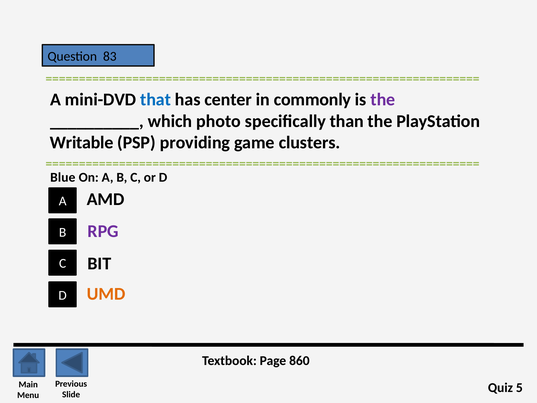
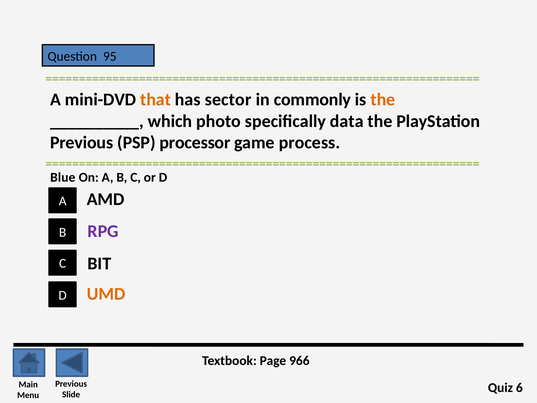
83: 83 -> 95
that colour: blue -> orange
center: center -> sector
the at (383, 100) colour: purple -> orange
than: than -> data
Writable at (82, 143): Writable -> Previous
providing: providing -> processor
clusters: clusters -> process
860: 860 -> 966
5: 5 -> 6
